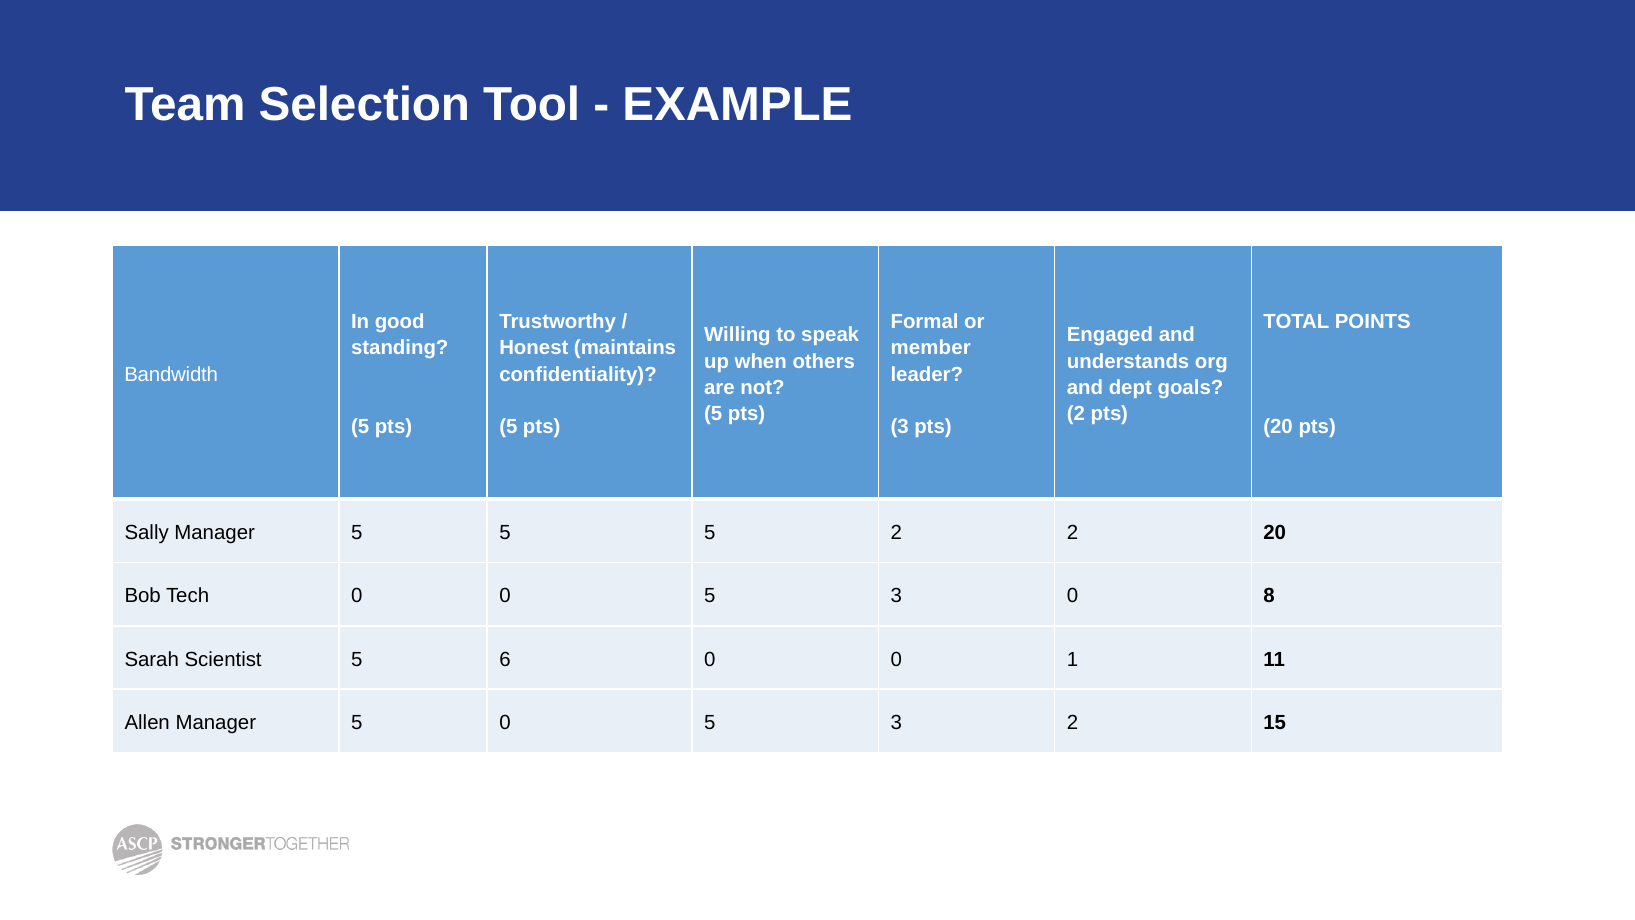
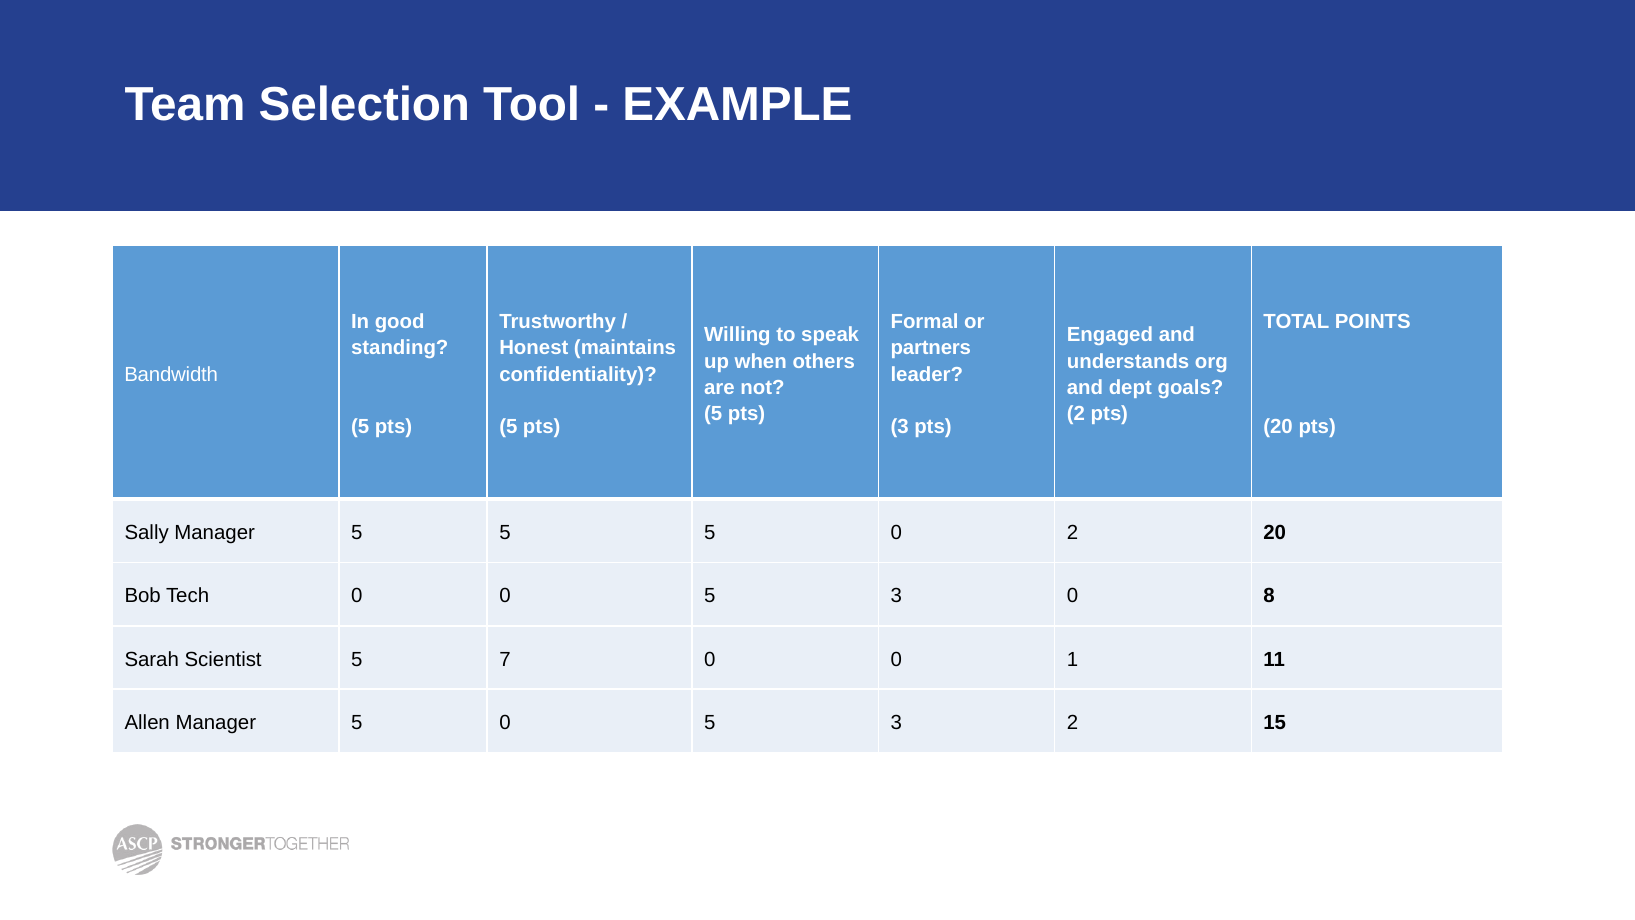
member: member -> partners
5 5 2: 2 -> 0
6: 6 -> 7
